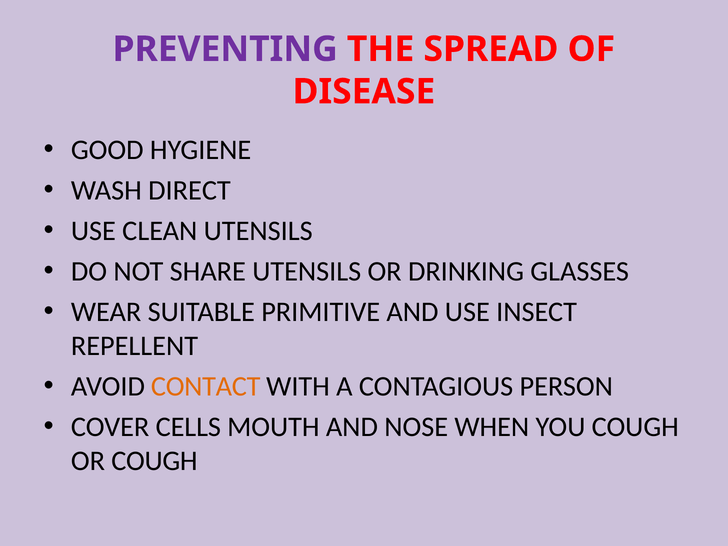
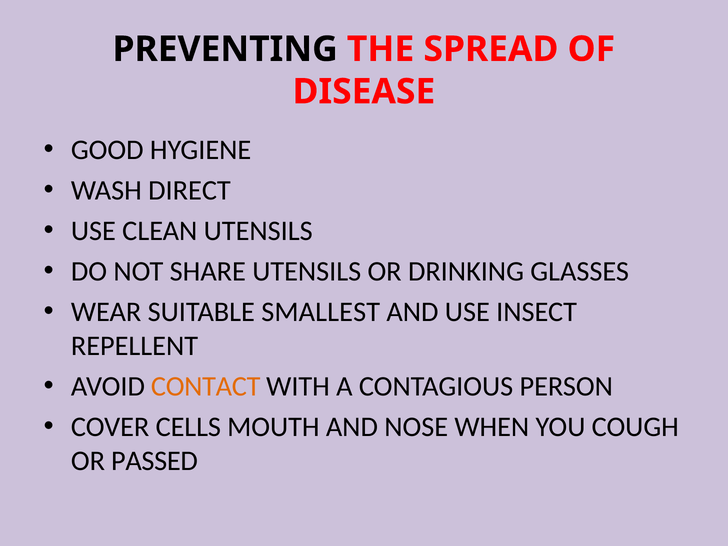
PREVENTING colour: purple -> black
PRIMITIVE: PRIMITIVE -> SMALLEST
OR COUGH: COUGH -> PASSED
